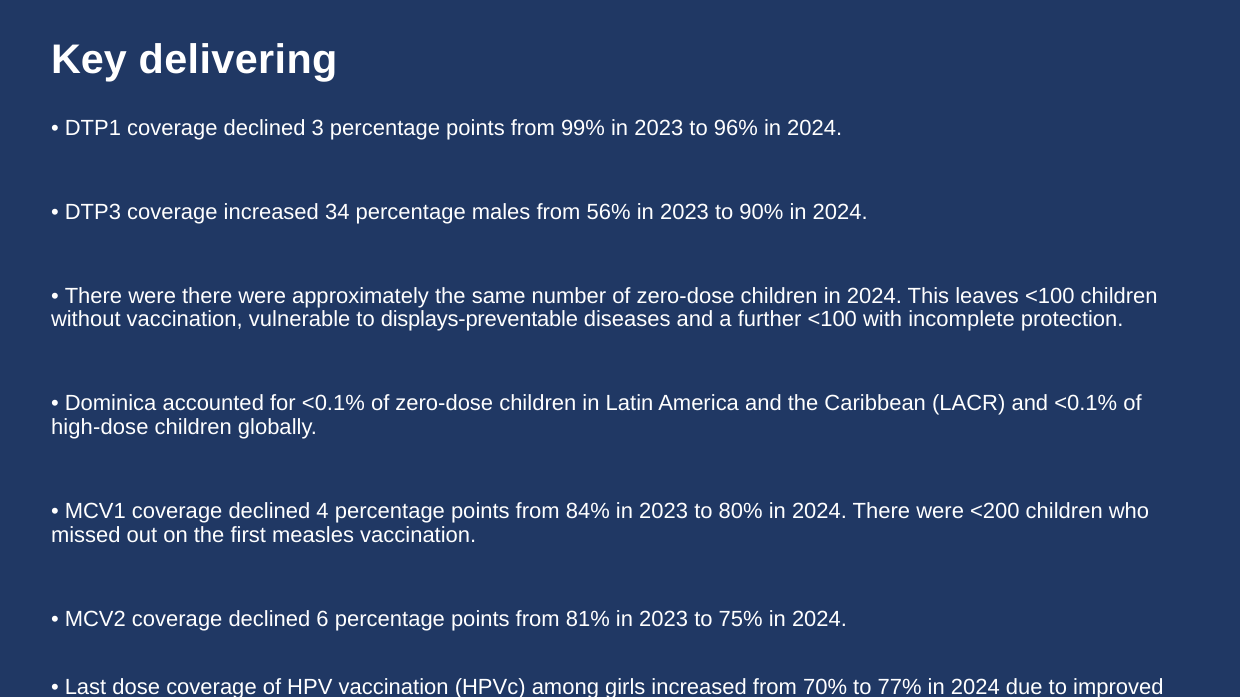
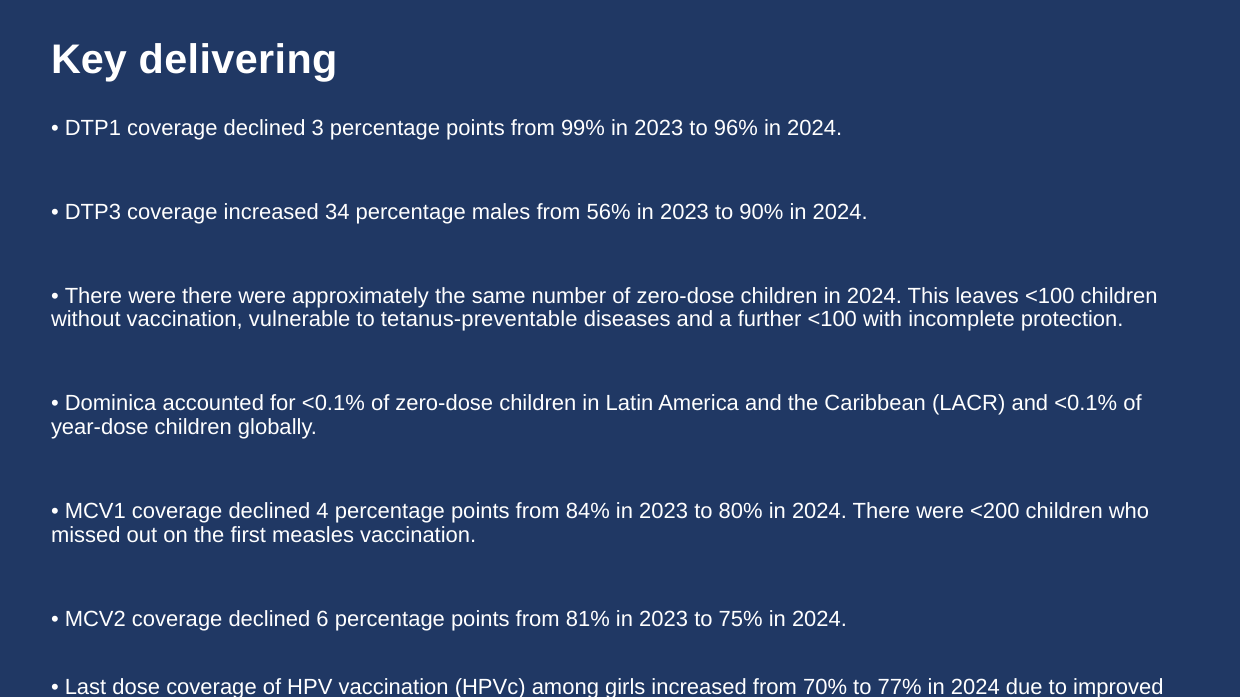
displays-preventable: displays-preventable -> tetanus-preventable
high-dose: high-dose -> year-dose
